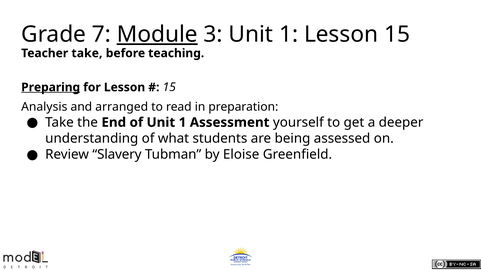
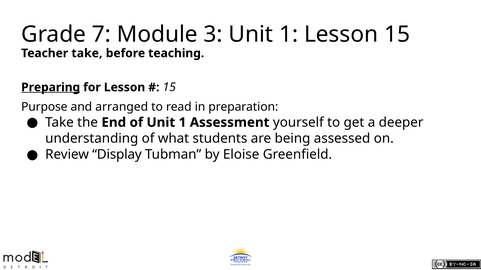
Module underline: present -> none
Analysis: Analysis -> Purpose
Slavery: Slavery -> Display
